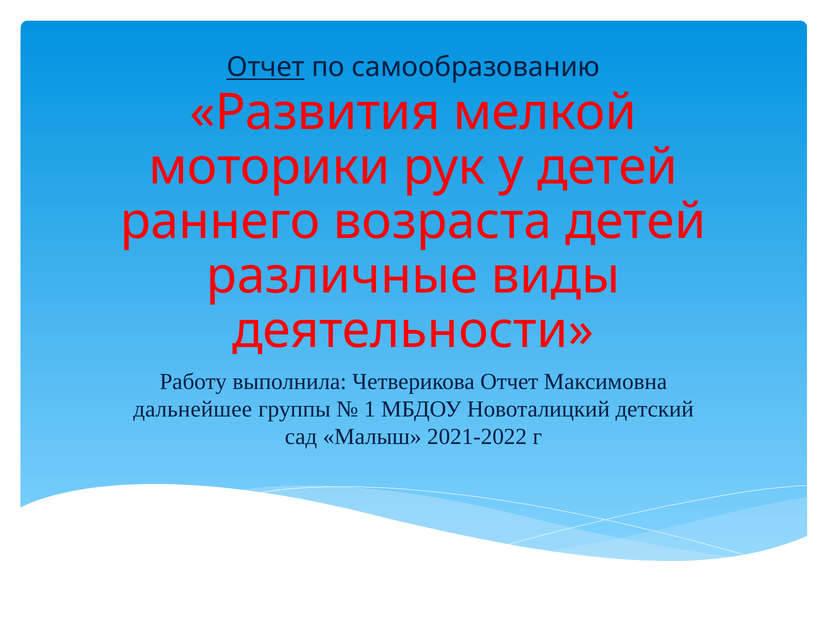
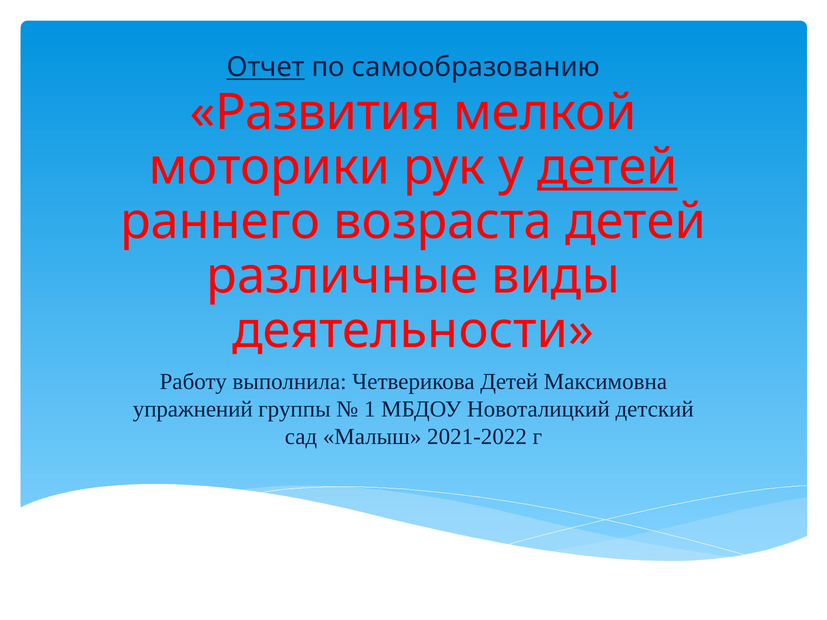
детей at (607, 167) underline: none -> present
Четверикова Отчет: Отчет -> Детей
дальнейшее: дальнейшее -> упражнений
